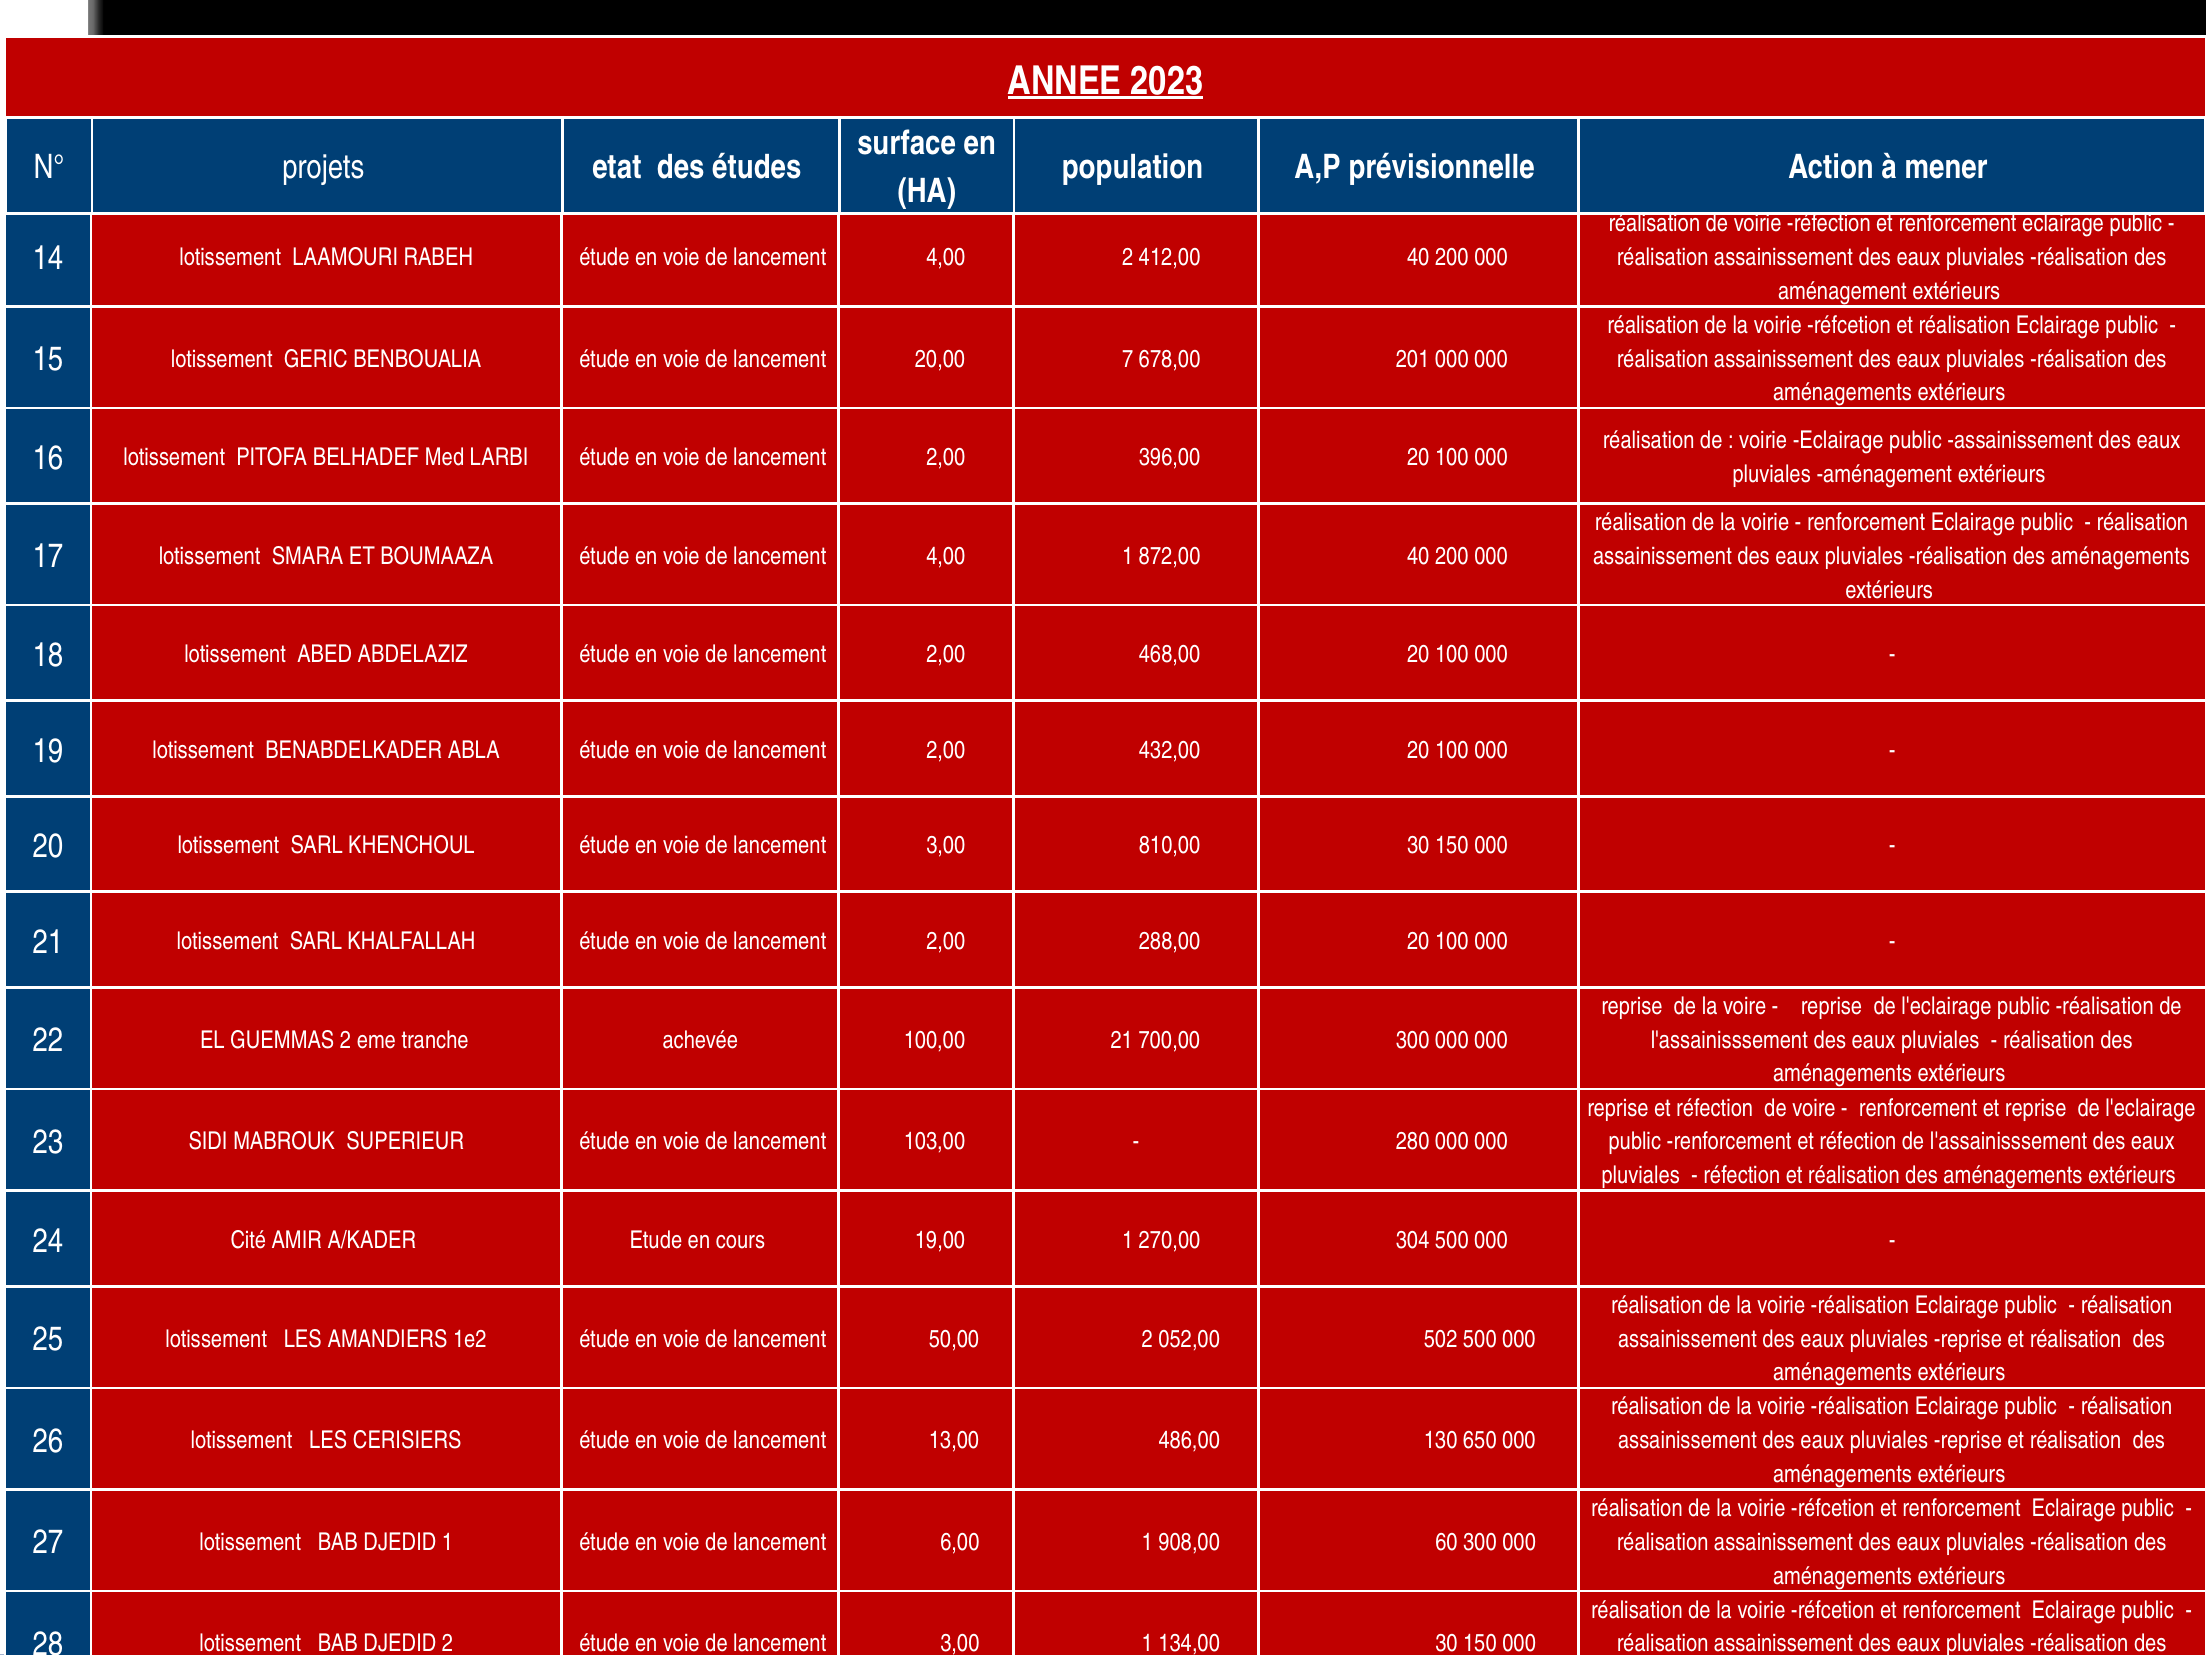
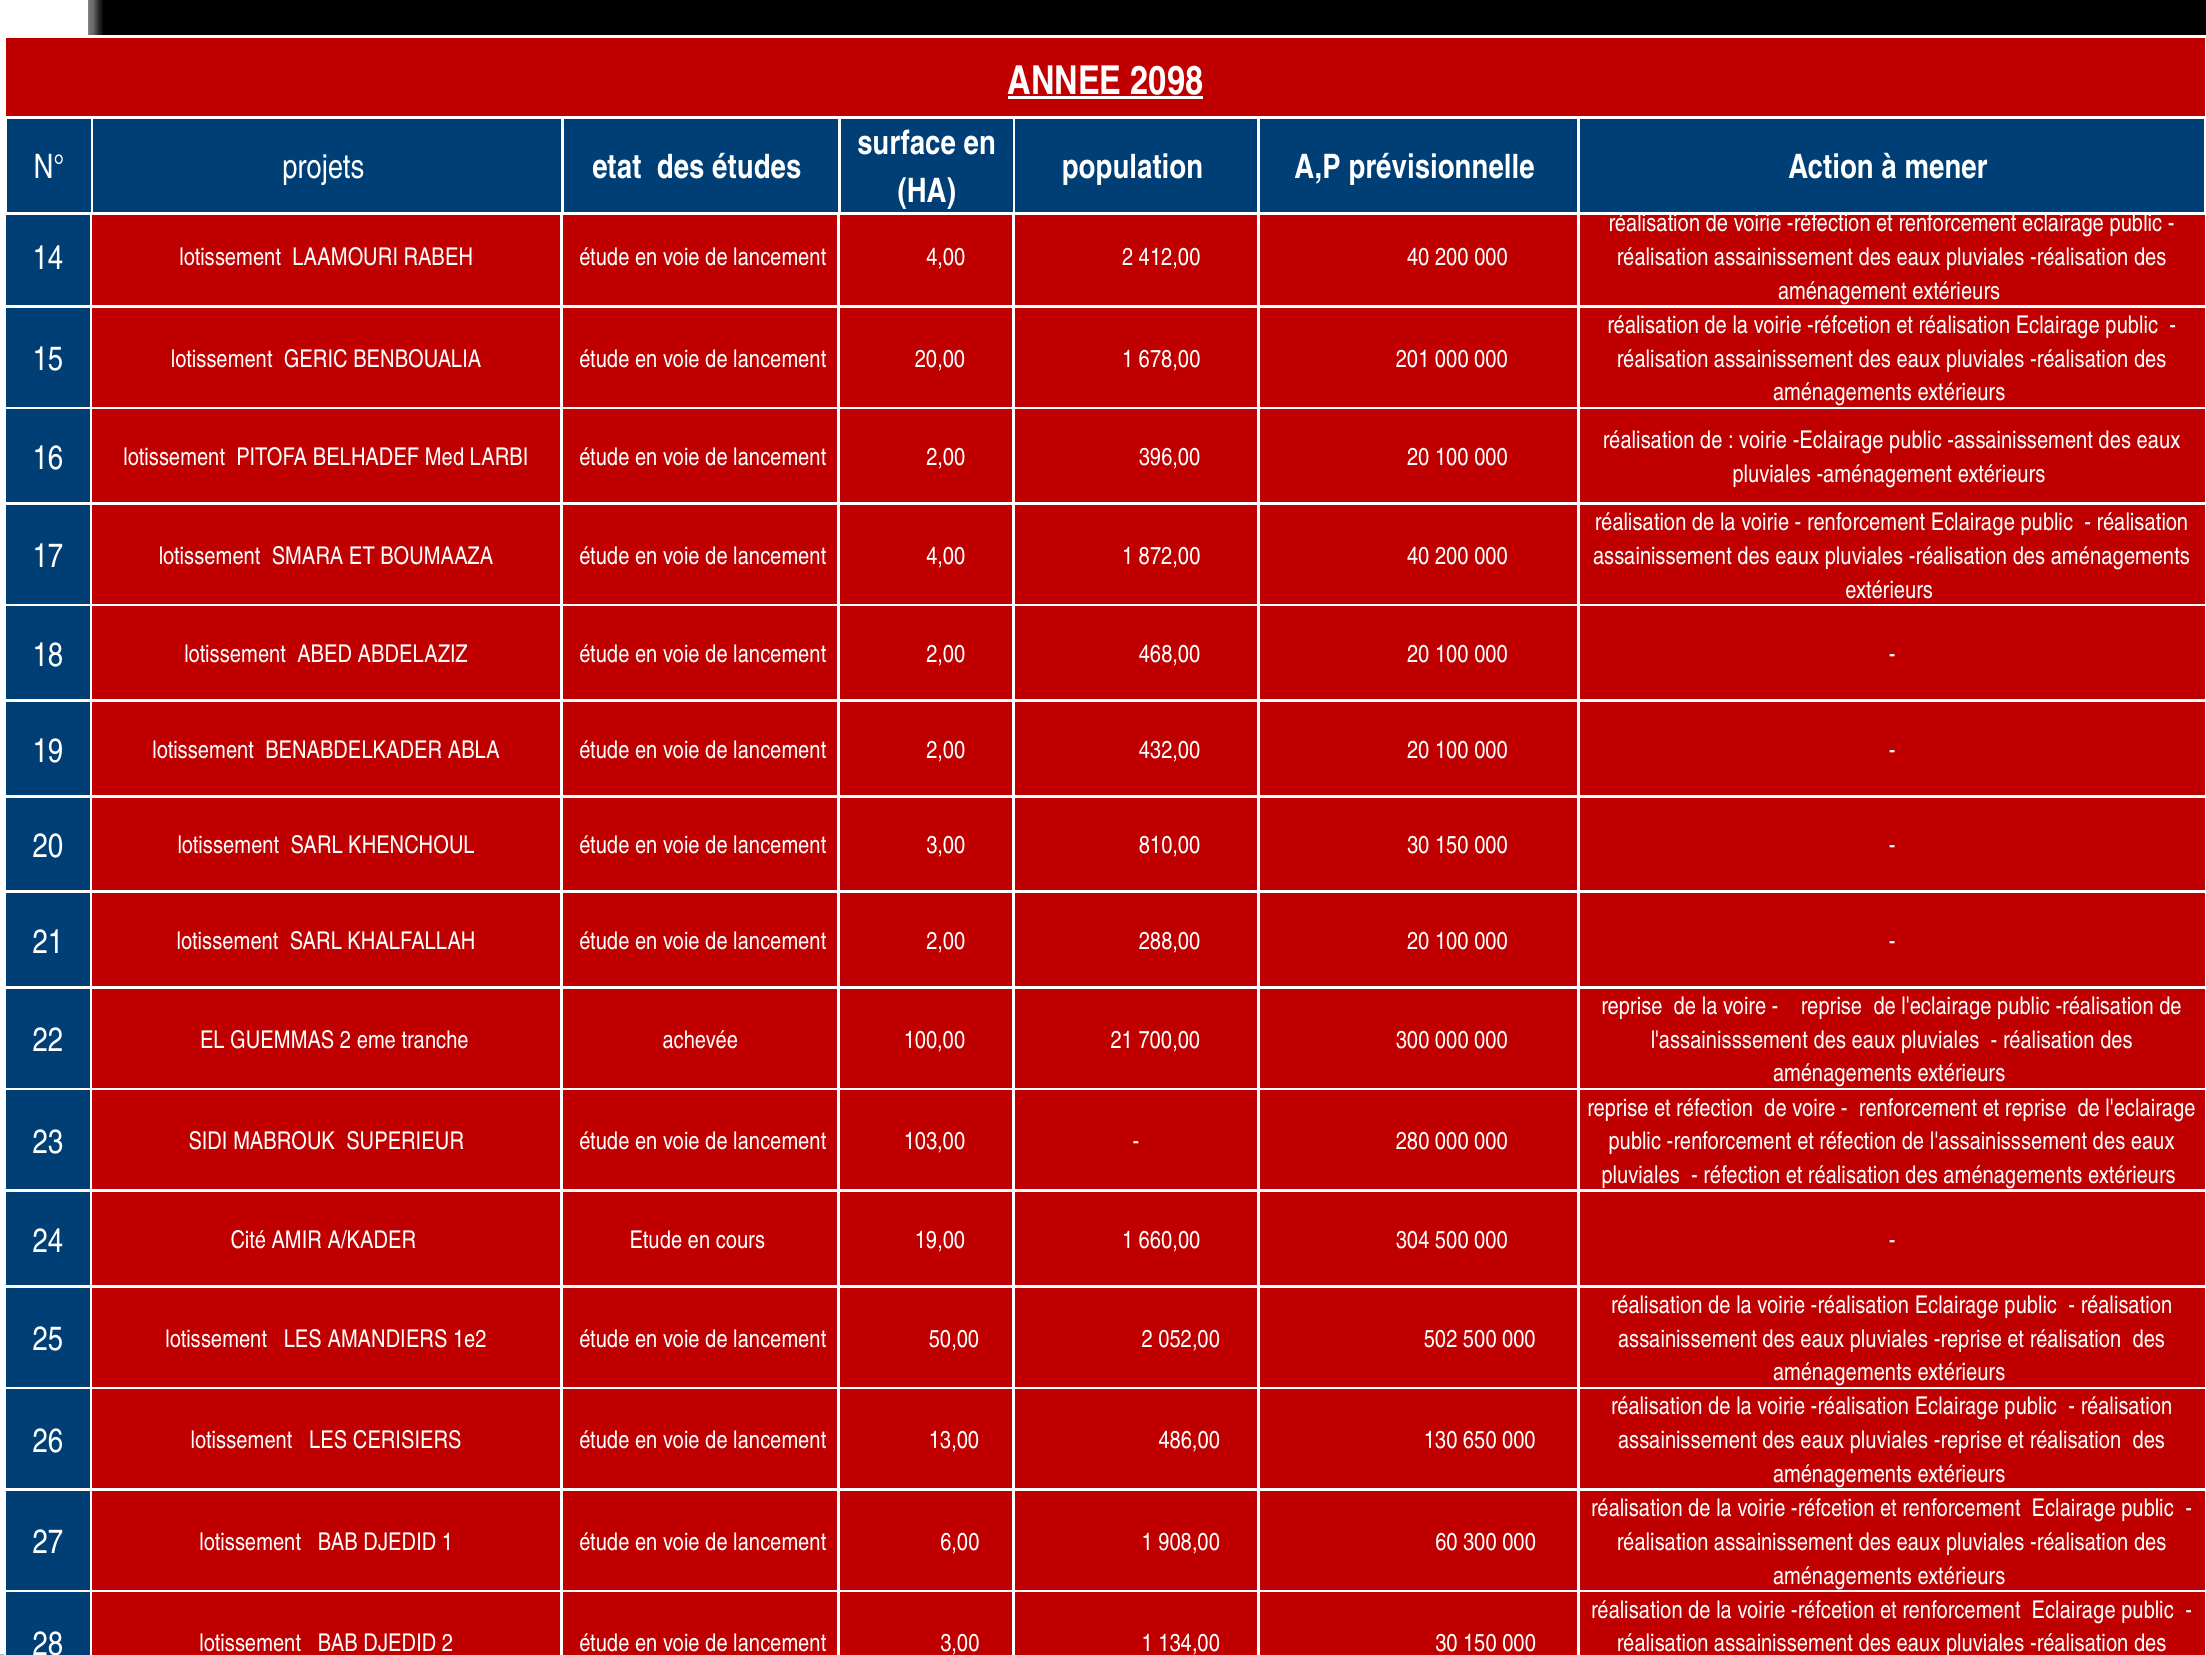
2023: 2023 -> 2098
20,00 7: 7 -> 1
270,00: 270,00 -> 660,00
